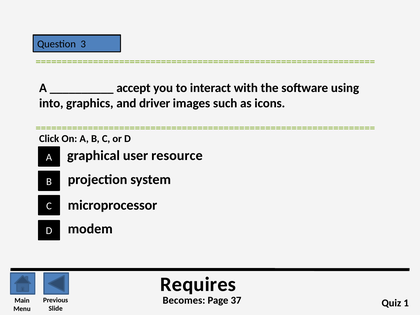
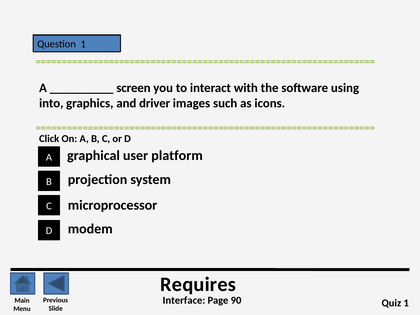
Question 3: 3 -> 1
accept: accept -> screen
resource: resource -> platform
Becomes: Becomes -> Interface
37: 37 -> 90
